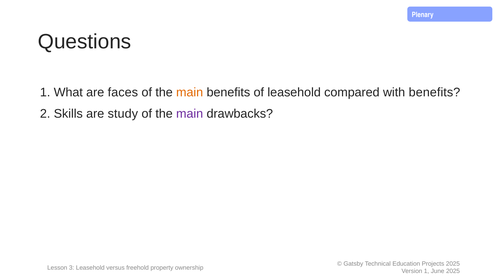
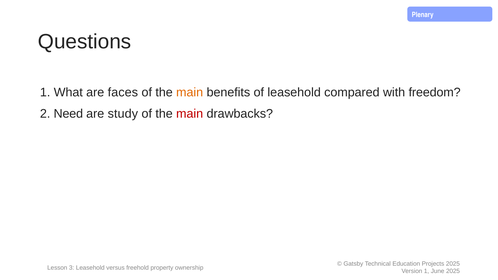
with benefits: benefits -> freedom
Skills: Skills -> Need
main at (190, 114) colour: purple -> red
